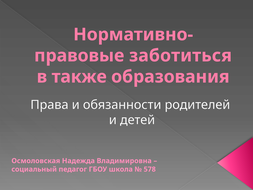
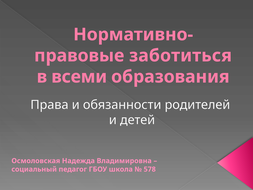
также: также -> всеми
